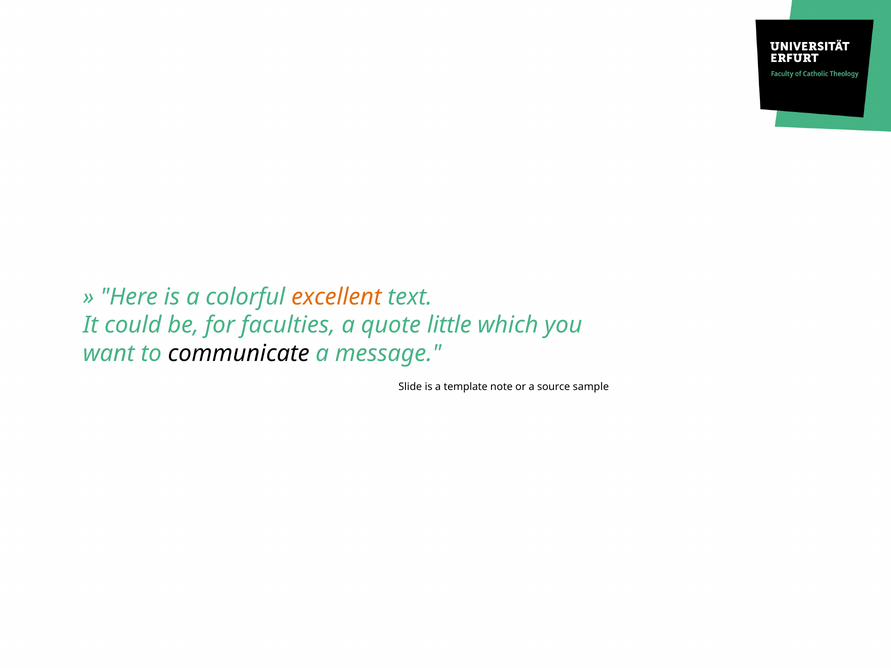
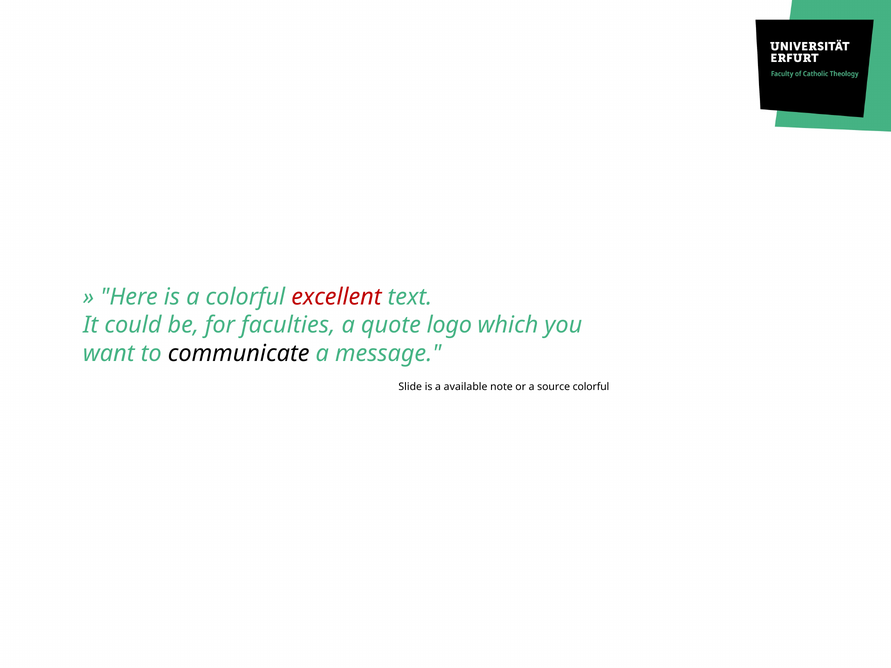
excellent colour: orange -> red
little: little -> logo
template: template -> available
source sample: sample -> colorful
